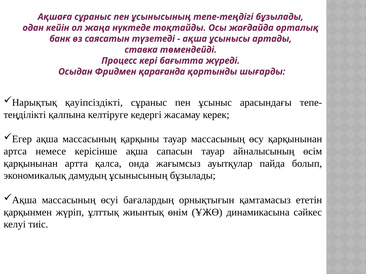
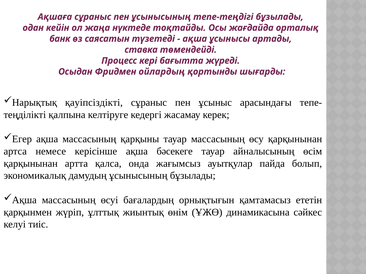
қарағанда: қарағанда -> ойлардың
сапасын: сапасын -> бәсекеге
